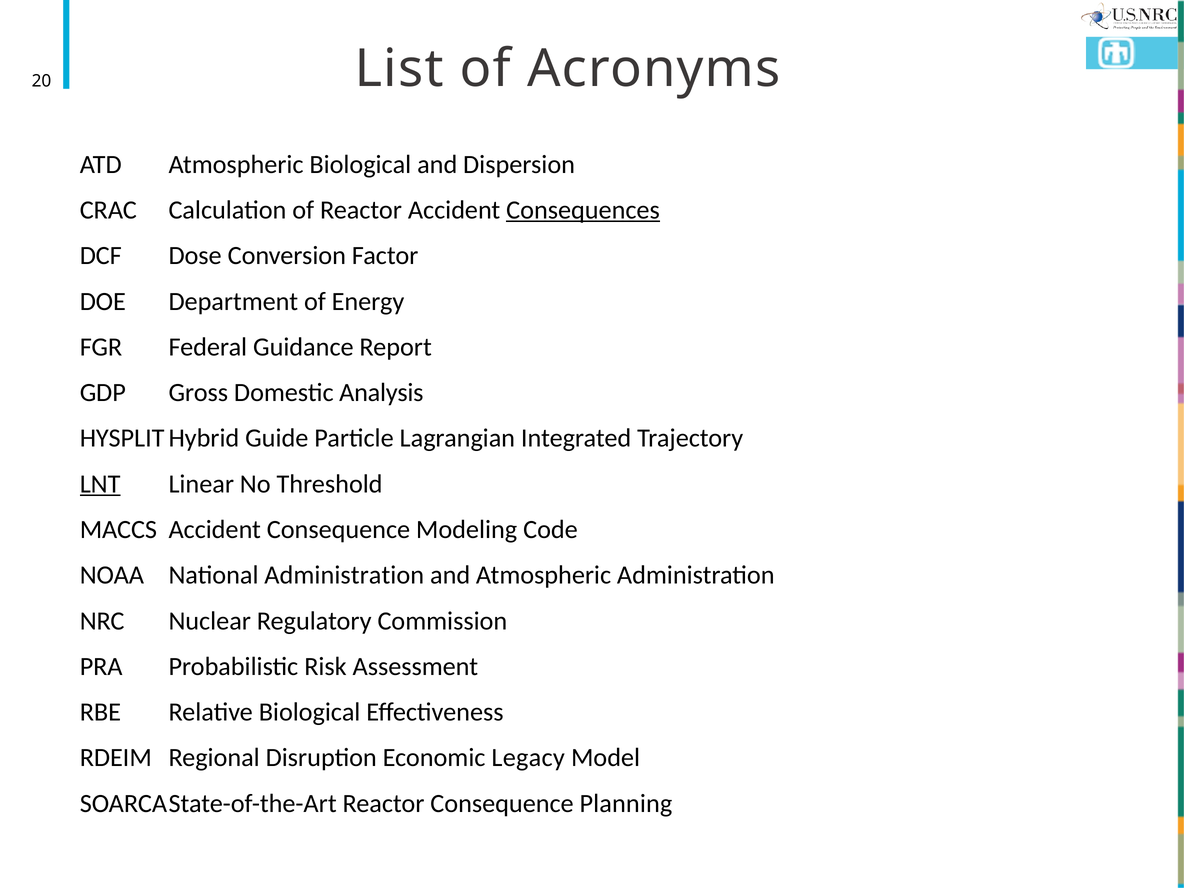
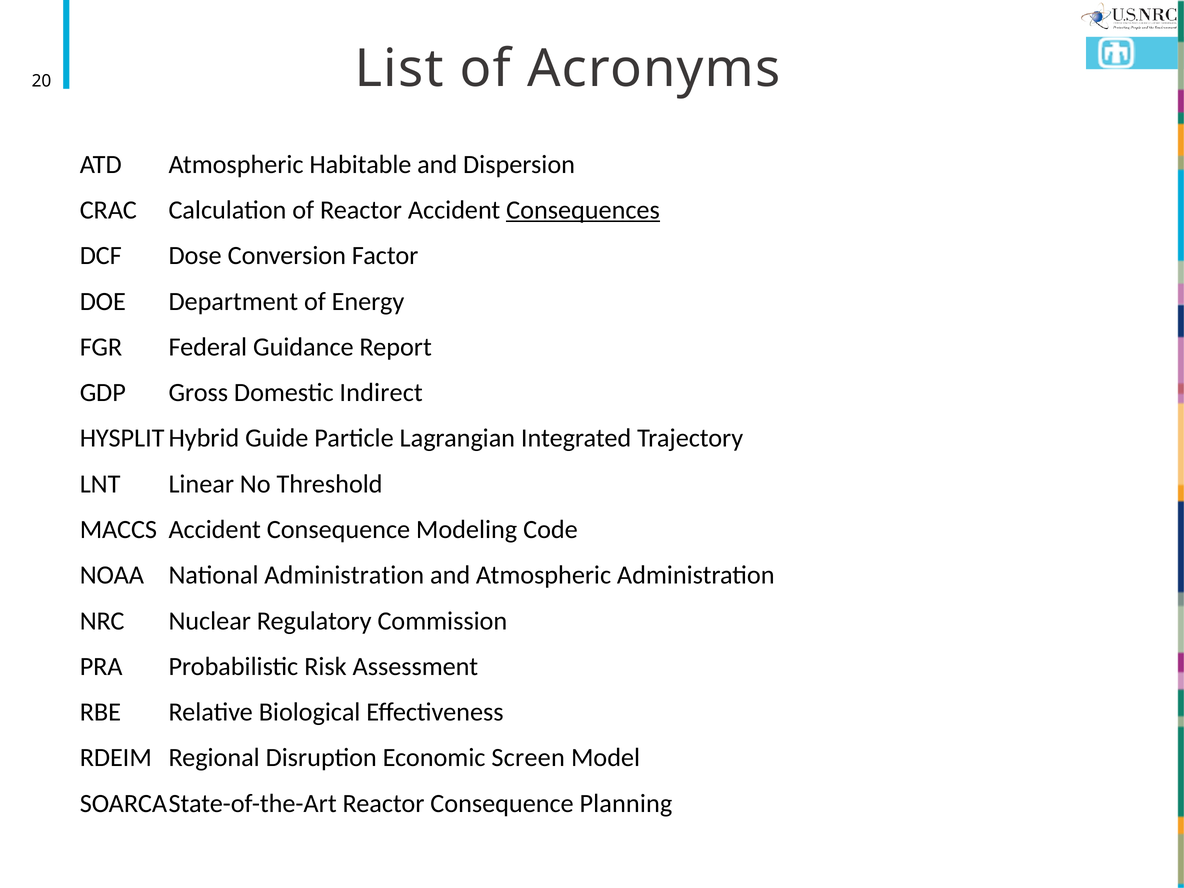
Atmospheric Biological: Biological -> Habitable
Analysis: Analysis -> Indirect
LNT underline: present -> none
Legacy: Legacy -> Screen
